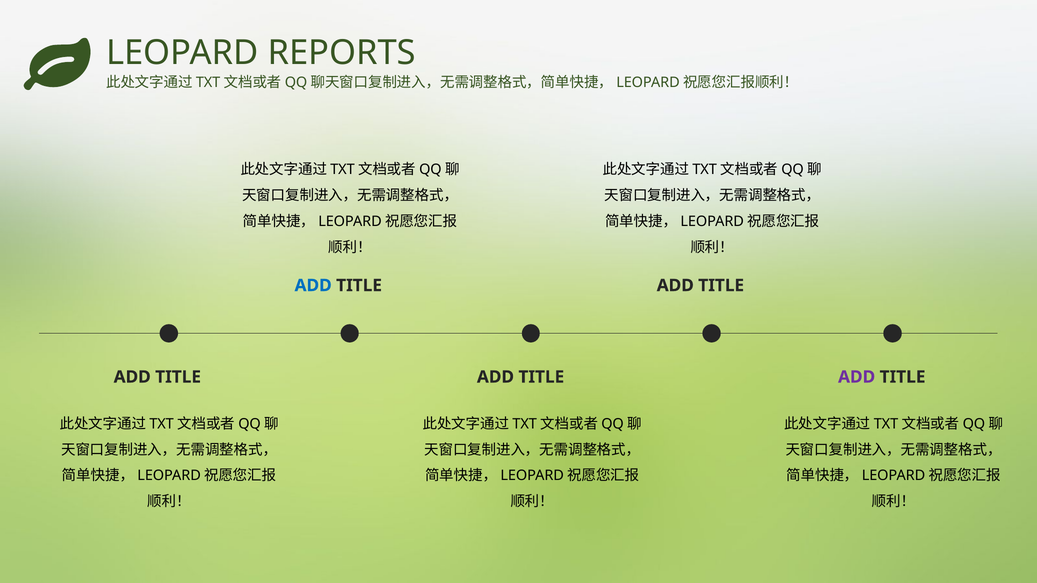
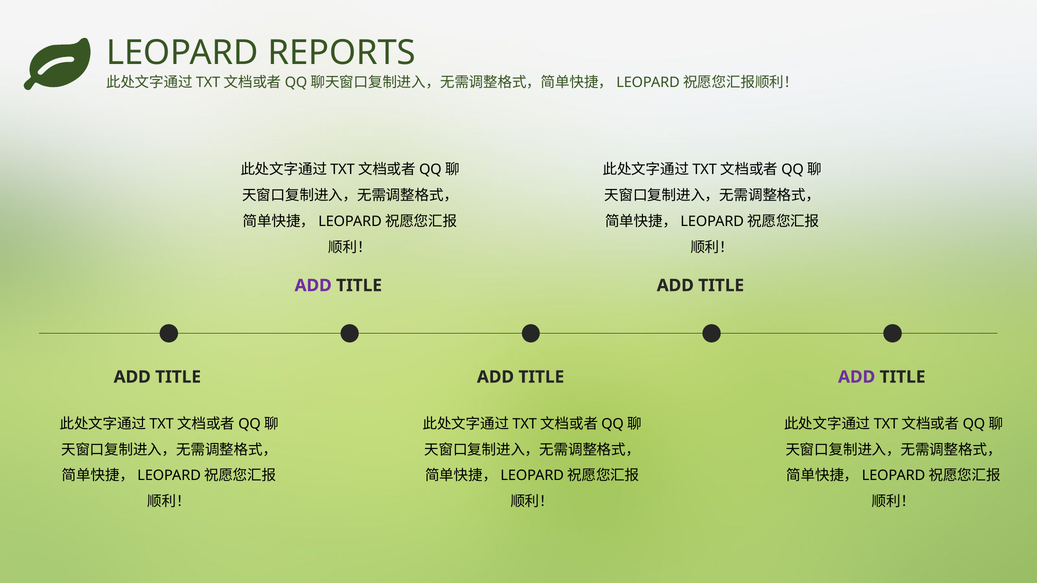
ADD at (313, 286) colour: blue -> purple
